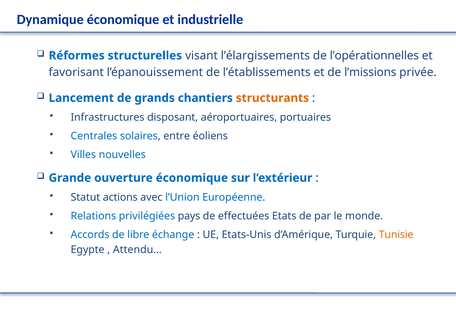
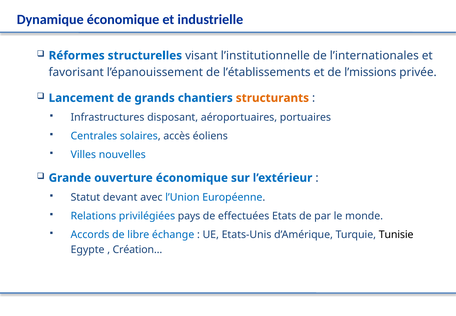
l’élargissements: l’élargissements -> l’institutionnelle
l’opérationnelles: l’opérationnelles -> l’internationales
entre: entre -> accès
actions: actions -> devant
Tunisie colour: orange -> black
Attendu…: Attendu… -> Création…
